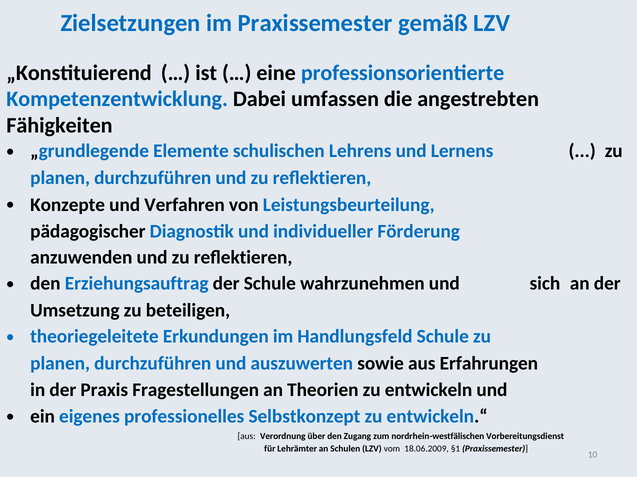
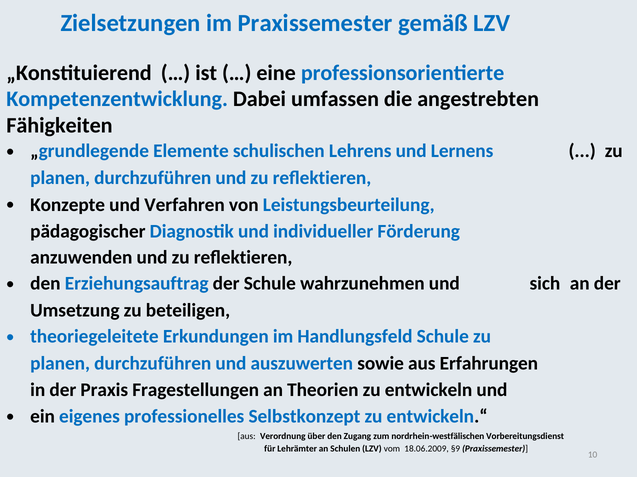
§1: §1 -> §9
